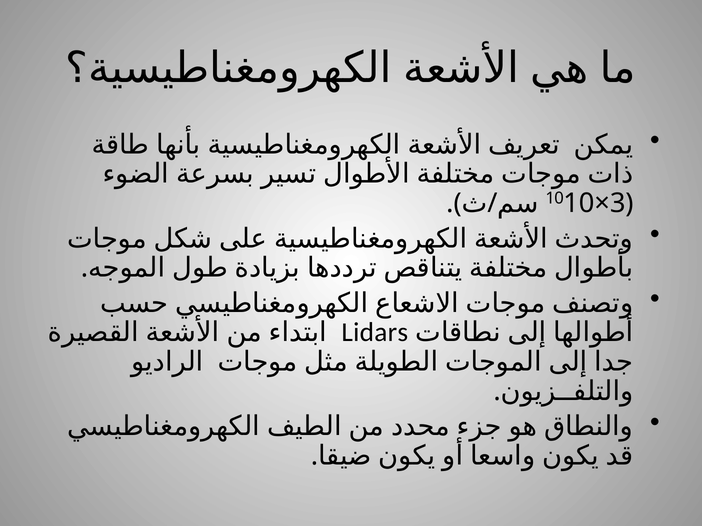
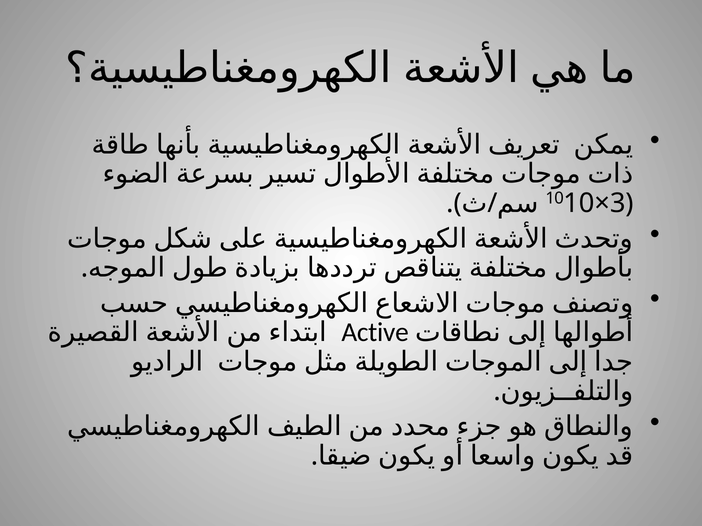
Lidars: Lidars -> Active
